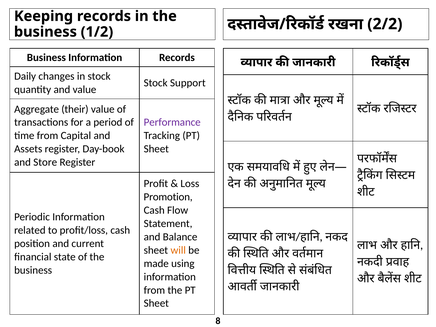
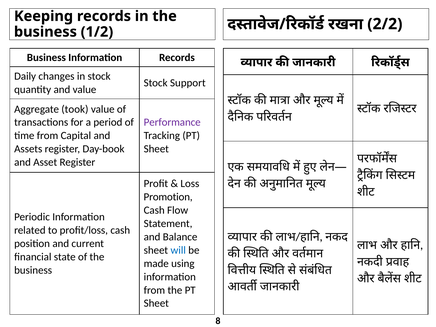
their: their -> took
Store: Store -> Asset
will colour: orange -> blue
